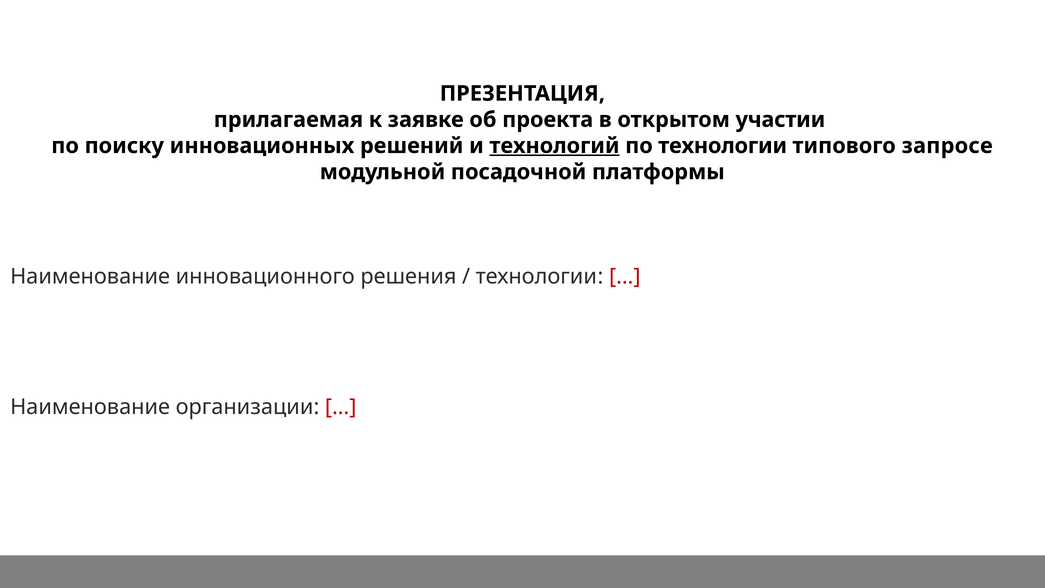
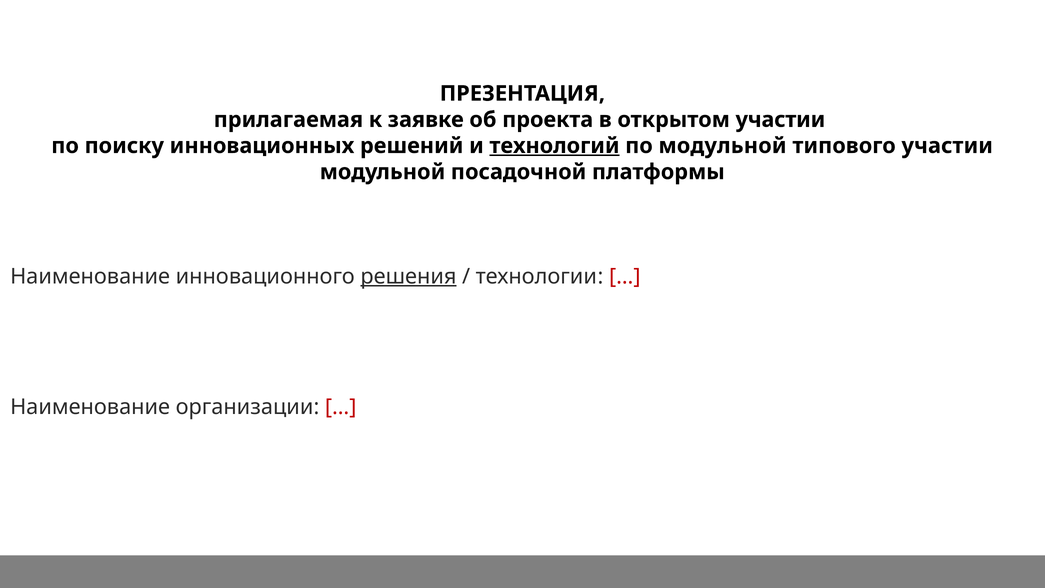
по технологии: технологии -> модульной
типового запросе: запросе -> участии
решения underline: none -> present
